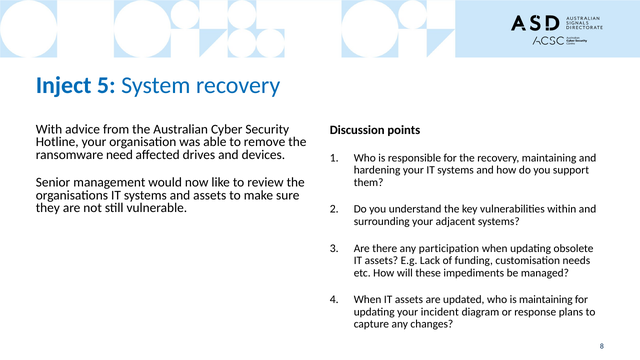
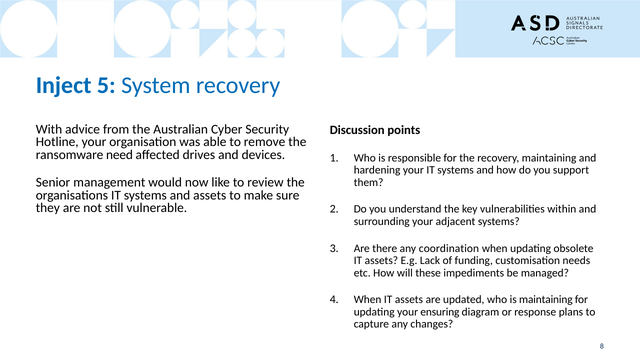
participation: participation -> coordination
incident: incident -> ensuring
